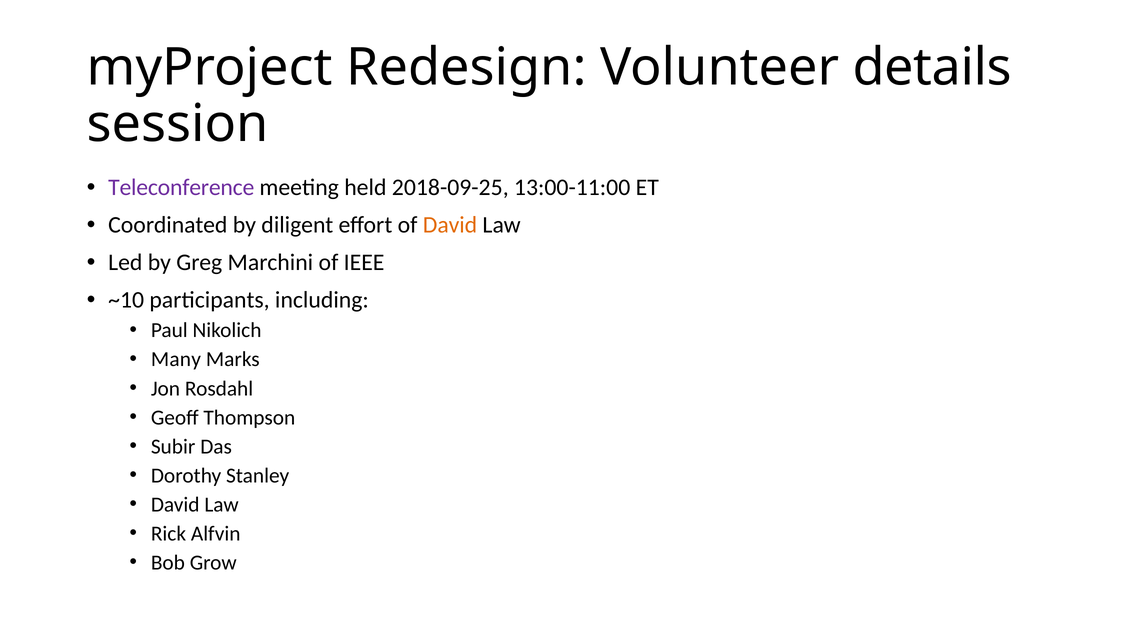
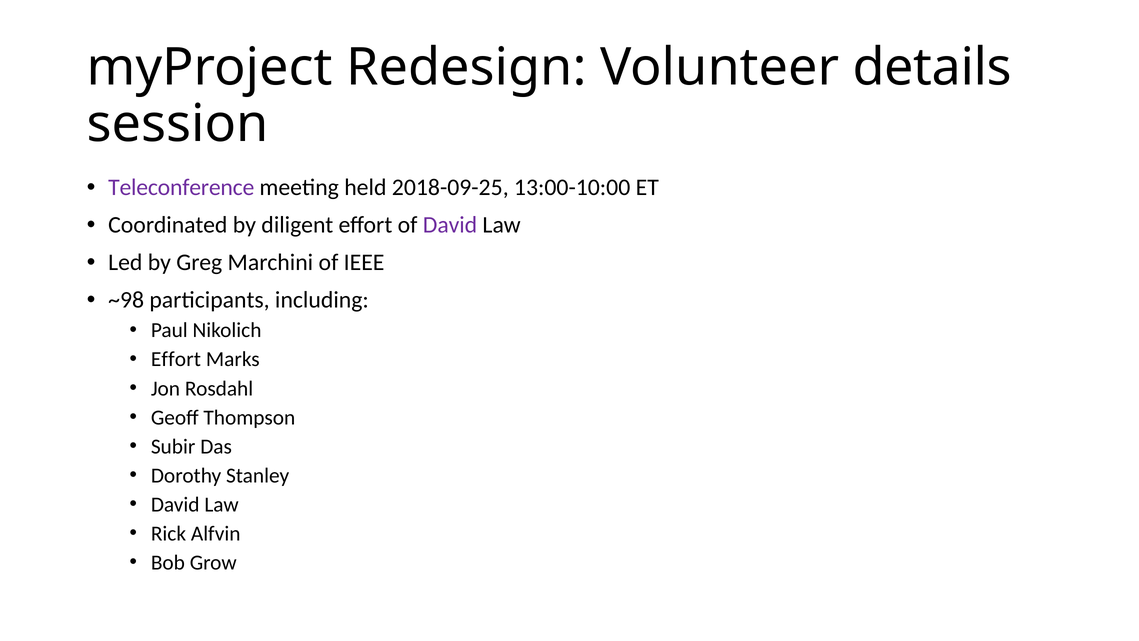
13:00-11:00: 13:00-11:00 -> 13:00-10:00
David at (450, 225) colour: orange -> purple
~10: ~10 -> ~98
Many at (176, 359): Many -> Effort
